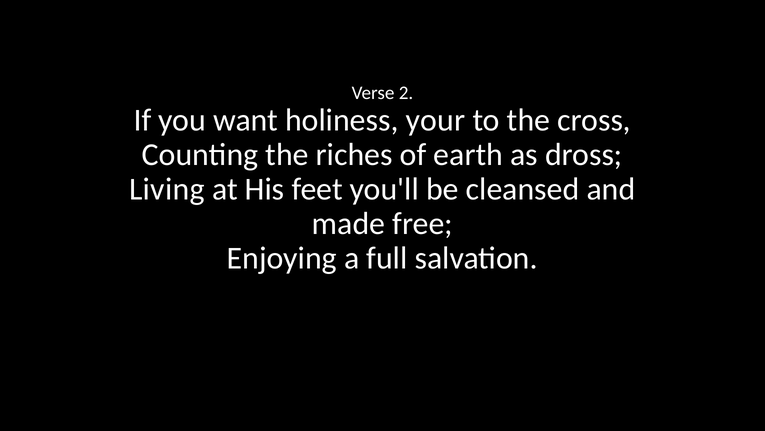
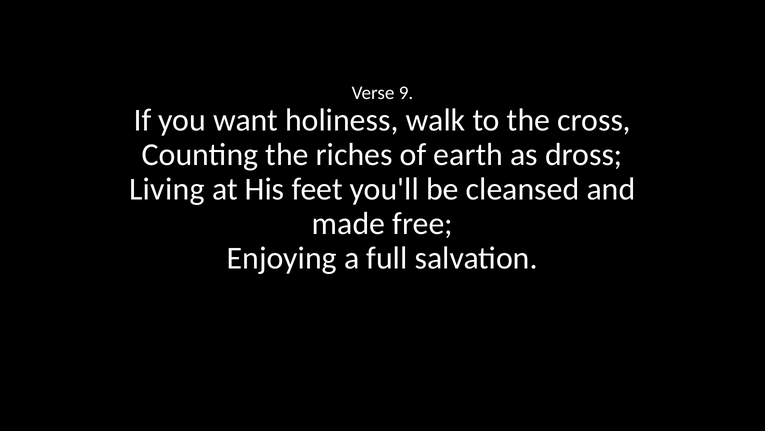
2: 2 -> 9
your: your -> walk
